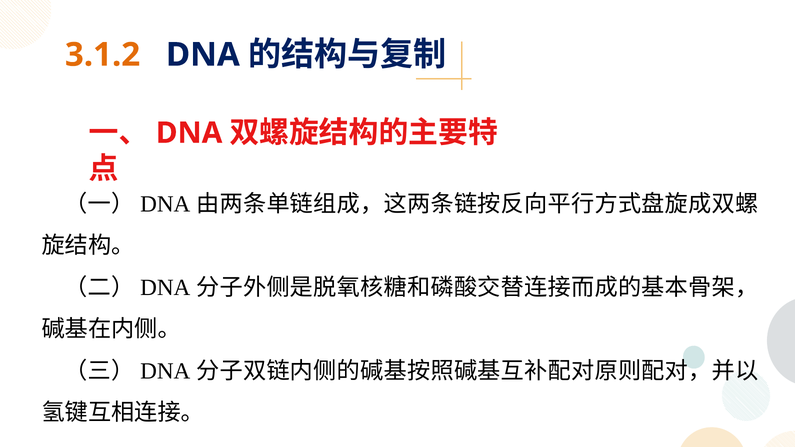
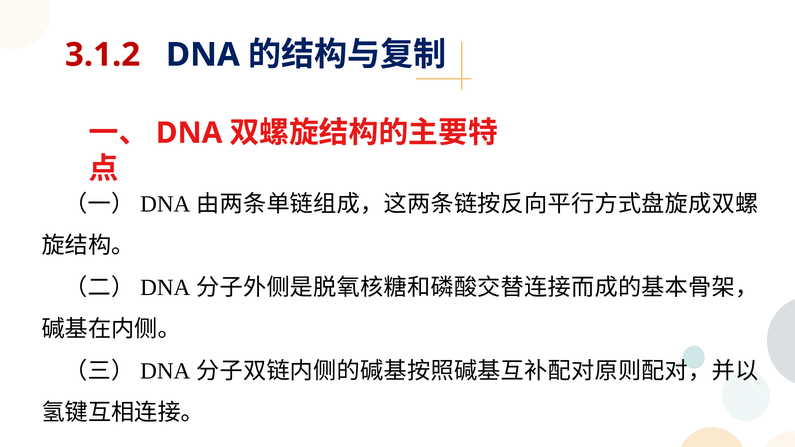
3.1.2 colour: orange -> red
